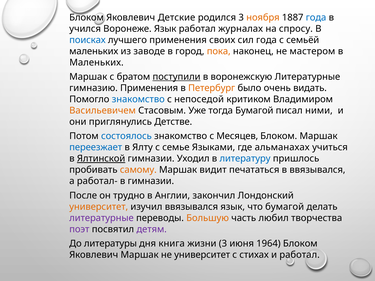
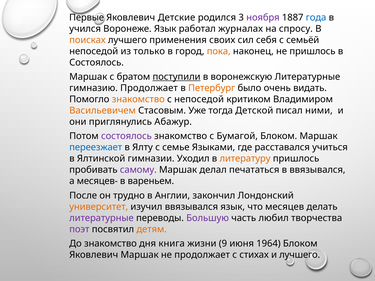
Блоком at (87, 17): Блоком -> Первые
ноября colour: orange -> purple
поисках colour: blue -> orange
сил года: года -> себя
маленьких at (94, 51): маленьких -> непоседой
заводе: заводе -> только
не мастером: мастером -> пришлось
Маленьких at (96, 62): Маленьких -> Состоялось
гимназию Применения: Применения -> Продолжает
знакомство at (138, 99) colour: blue -> orange
тогда Бумагой: Бумагой -> Детской
Детстве: Детстве -> Абажур
состоялось at (126, 136) colour: blue -> purple
Месяцев: Месяцев -> Бумагой
альманахах: альманахах -> расставался
Ялтинской underline: present -> none
литературу colour: blue -> orange
самому colour: orange -> purple
видит: видит -> делал
работал-: работал- -> месяцев-
в гимназии: гимназии -> вареньем
что бумагой: бумагой -> месяцев
Большую colour: orange -> purple
детям colour: purple -> orange
До литературы: литературы -> знакомство
жизни 3: 3 -> 9
не университет: университет -> продолжает
и работал: работал -> лучшего
